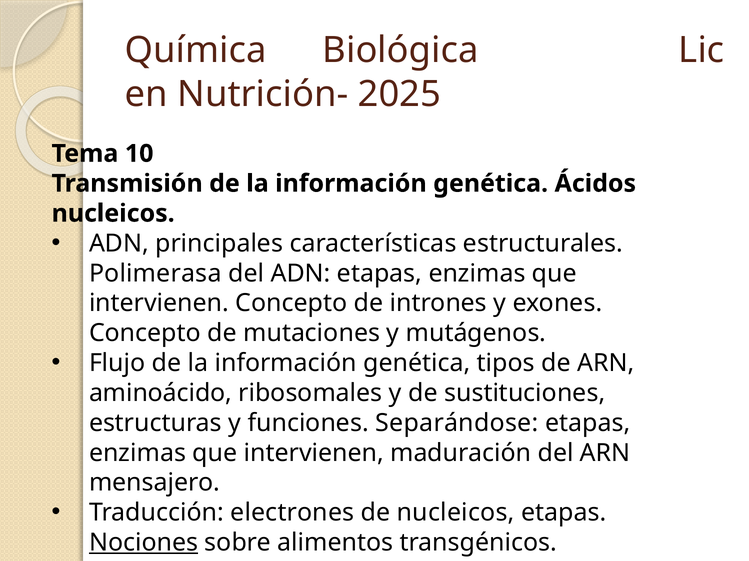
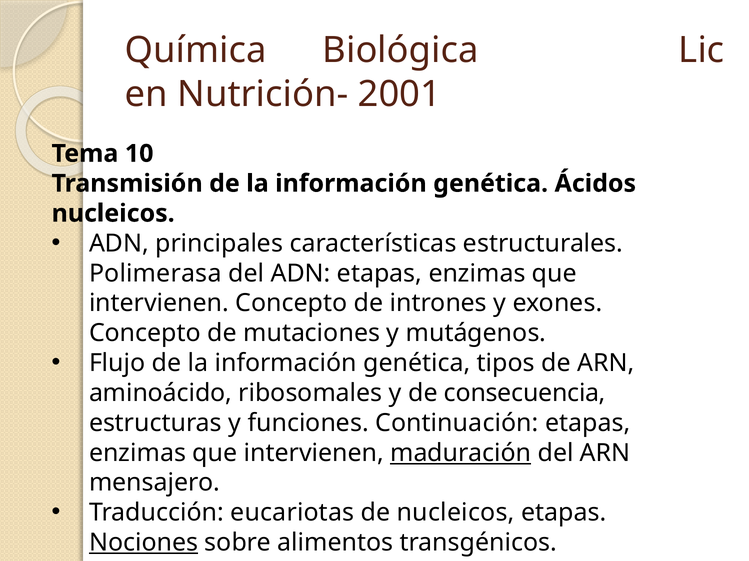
2025: 2025 -> 2001
sustituciones: sustituciones -> consecuencia
Separándose: Separándose -> Continuación
maduración underline: none -> present
electrones: electrones -> eucariotas
